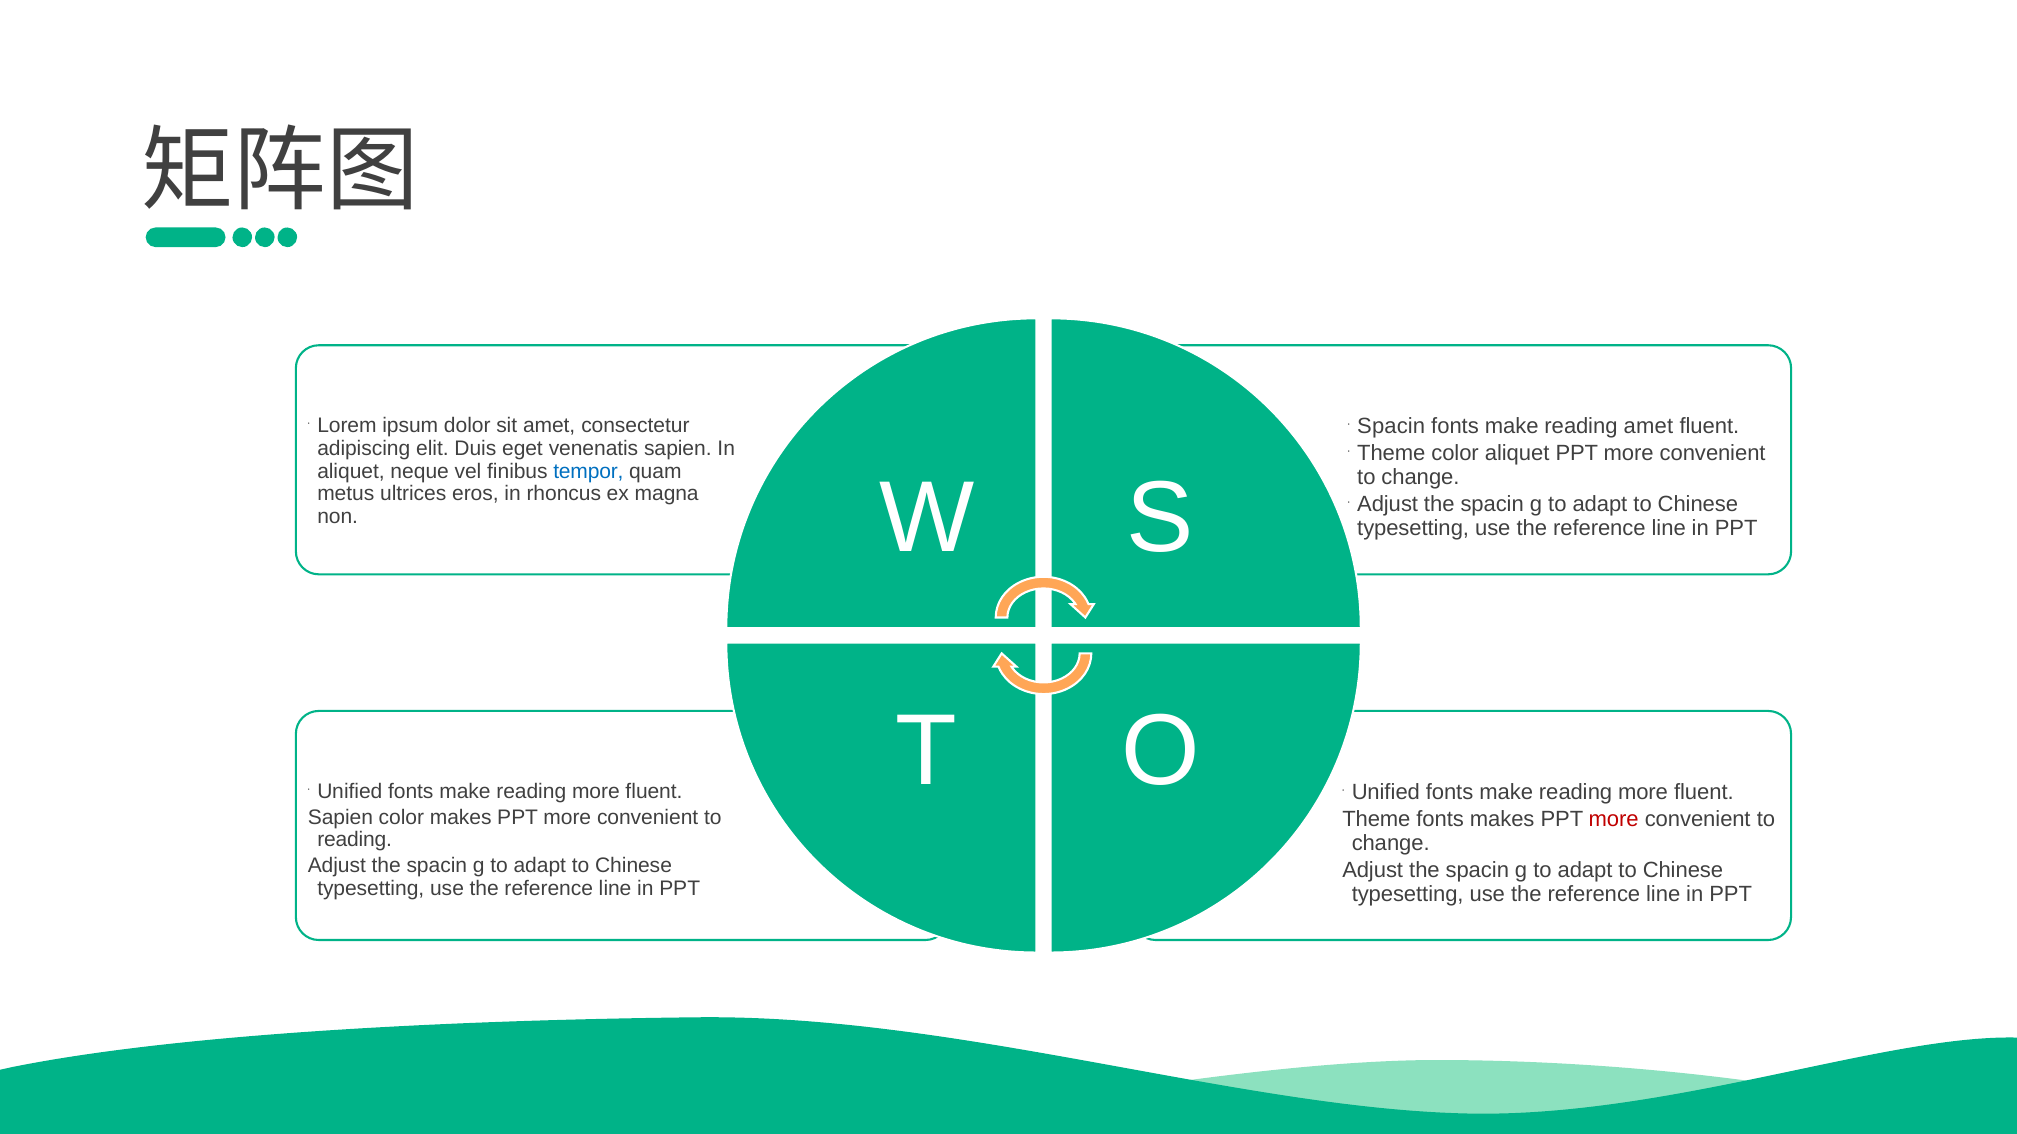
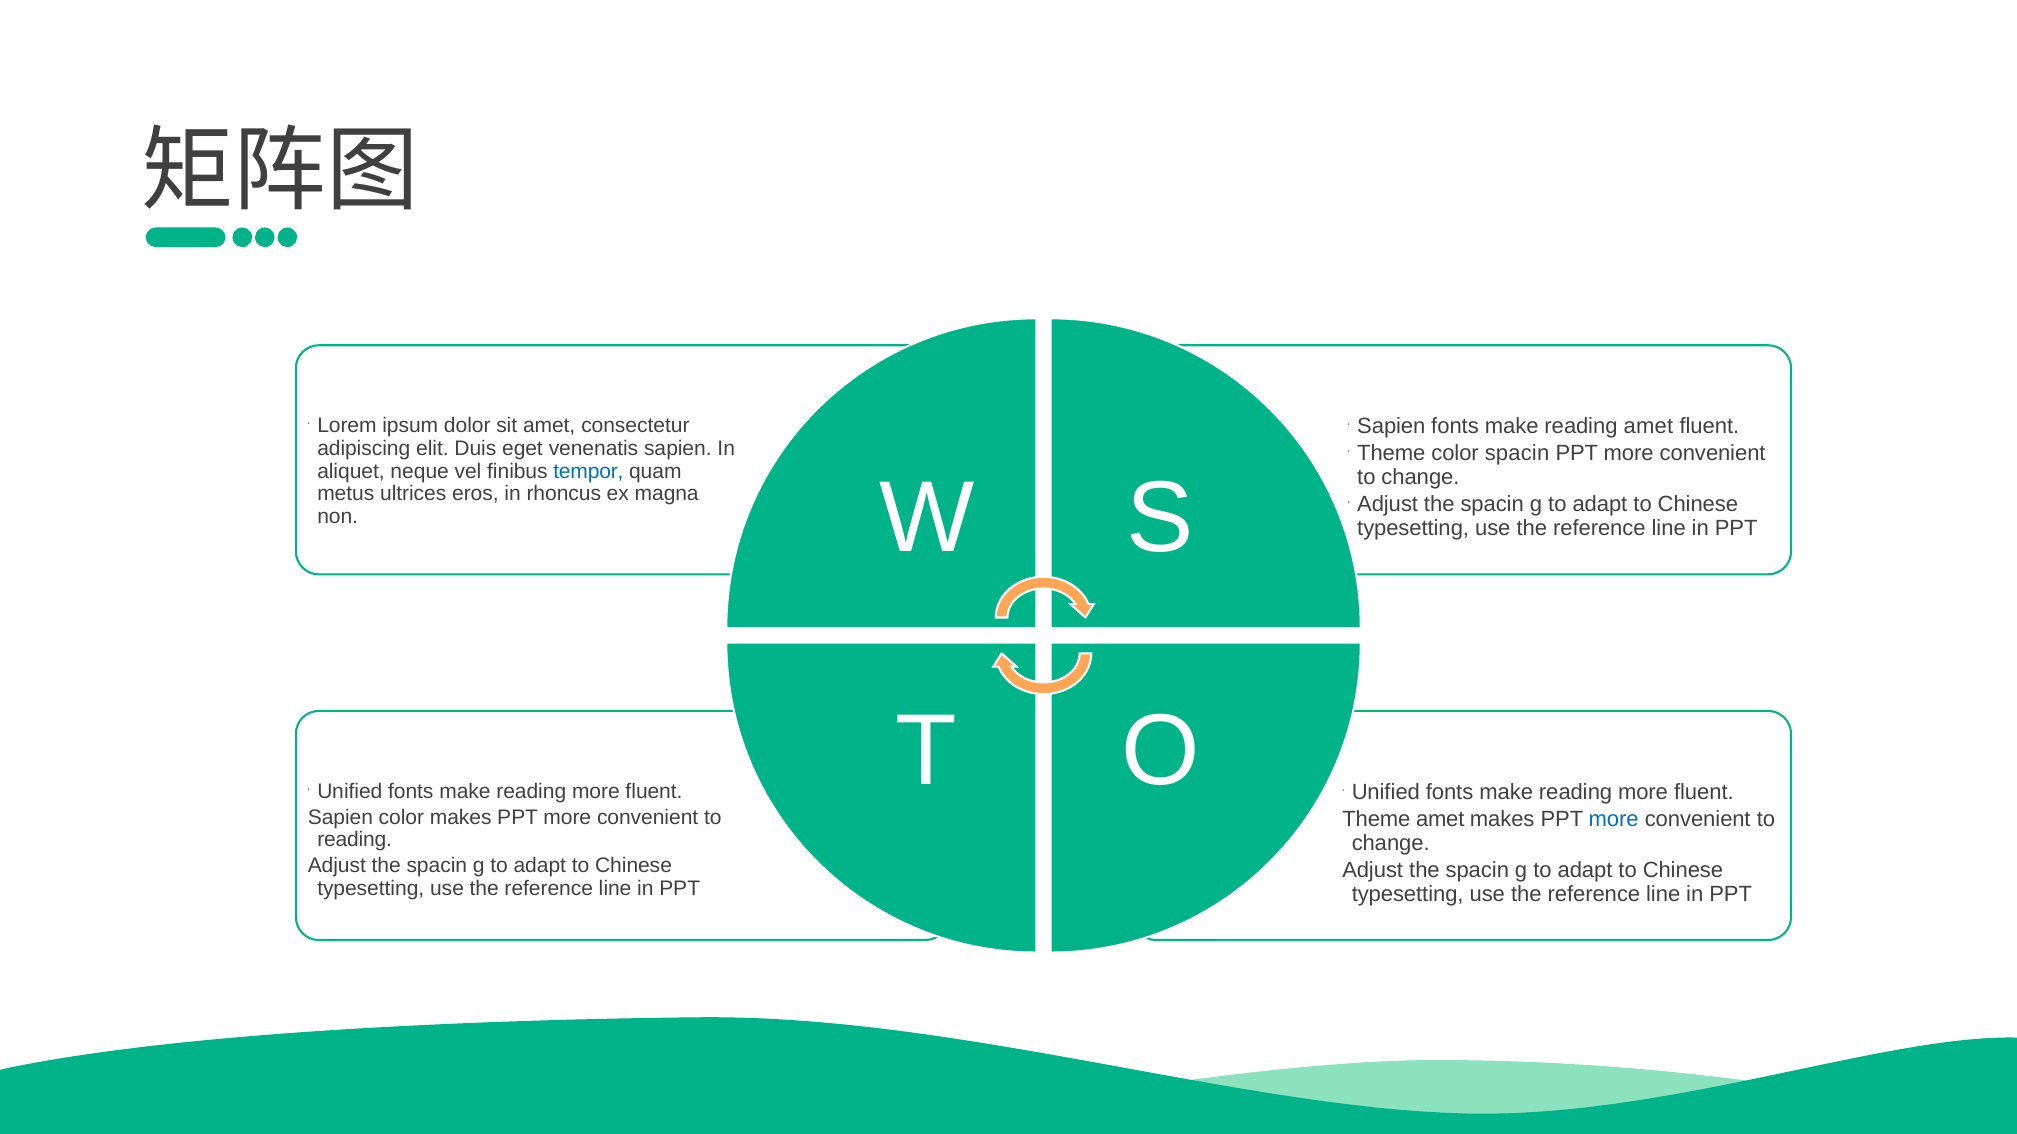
Spacin at (1391, 426): Spacin -> Sapien
color aliquet: aliquet -> spacin
fonts at (1440, 819): fonts -> amet
more at (1614, 819) colour: red -> blue
